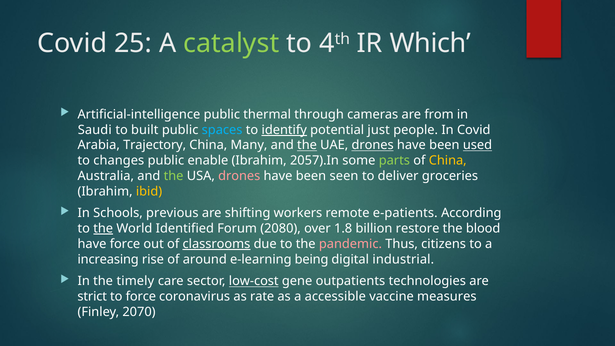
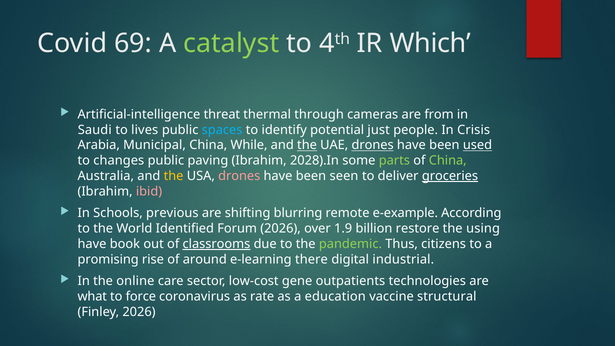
25: 25 -> 69
Artificial-intelligence public: public -> threat
built: built -> lives
identify underline: present -> none
In Covid: Covid -> Crisis
Trajectory: Trajectory -> Municipal
Many: Many -> While
enable: enable -> paving
2057).In: 2057).In -> 2028).In
China at (448, 161) colour: yellow -> light green
the at (174, 176) colour: light green -> yellow
groceries underline: none -> present
ibid colour: yellow -> pink
workers: workers -> blurring
e-patients: e-patients -> e-example
the at (103, 229) underline: present -> none
Forum 2080: 2080 -> 2026
1.8: 1.8 -> 1.9
blood: blood -> using
have force: force -> book
pandemic colour: pink -> light green
increasing: increasing -> promising
being: being -> there
timely: timely -> online
low-cost underline: present -> none
strict: strict -> what
accessible: accessible -> education
measures: measures -> structural
Finley 2070: 2070 -> 2026
